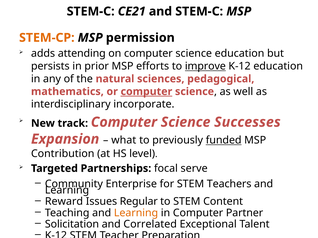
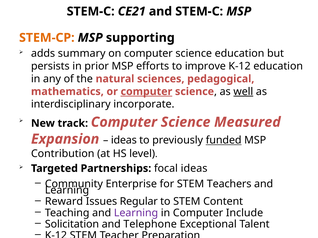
permission: permission -> supporting
attending: attending -> summary
improve underline: present -> none
well underline: none -> present
Successes: Successes -> Measured
what at (124, 140): what -> ideas
focal serve: serve -> ideas
Learning at (136, 213) colour: orange -> purple
Partner: Partner -> Include
Correlated: Correlated -> Telephone
